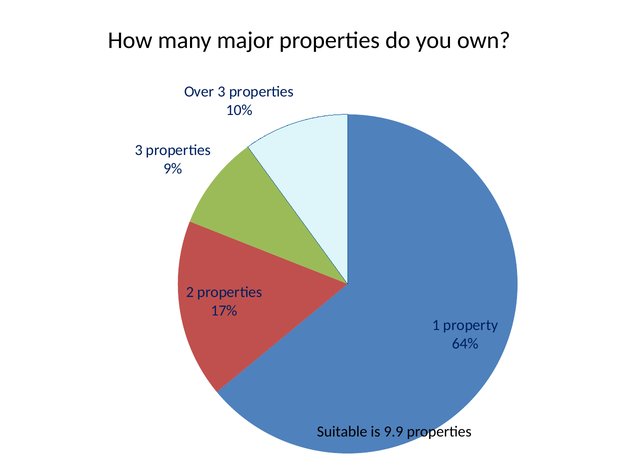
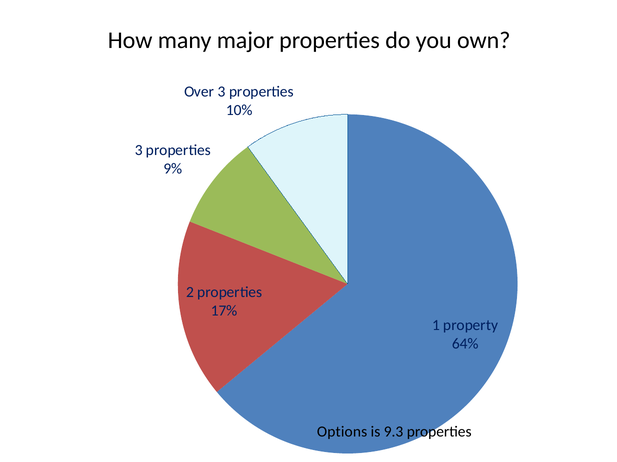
Suitable: Suitable -> Options
9.9: 9.9 -> 9.3
